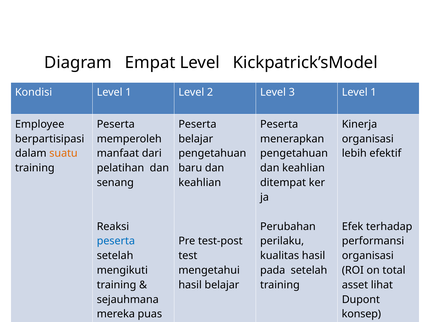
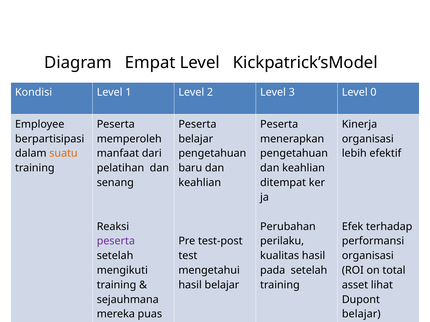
3 Level 1: 1 -> 0
peserta at (116, 241) colour: blue -> purple
konsep at (361, 315): konsep -> belajar
